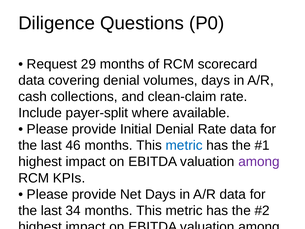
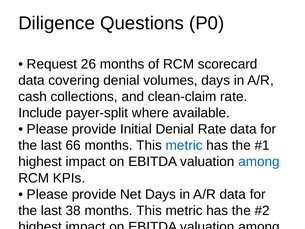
29: 29 -> 26
46: 46 -> 66
among at (259, 162) colour: purple -> blue
34: 34 -> 38
